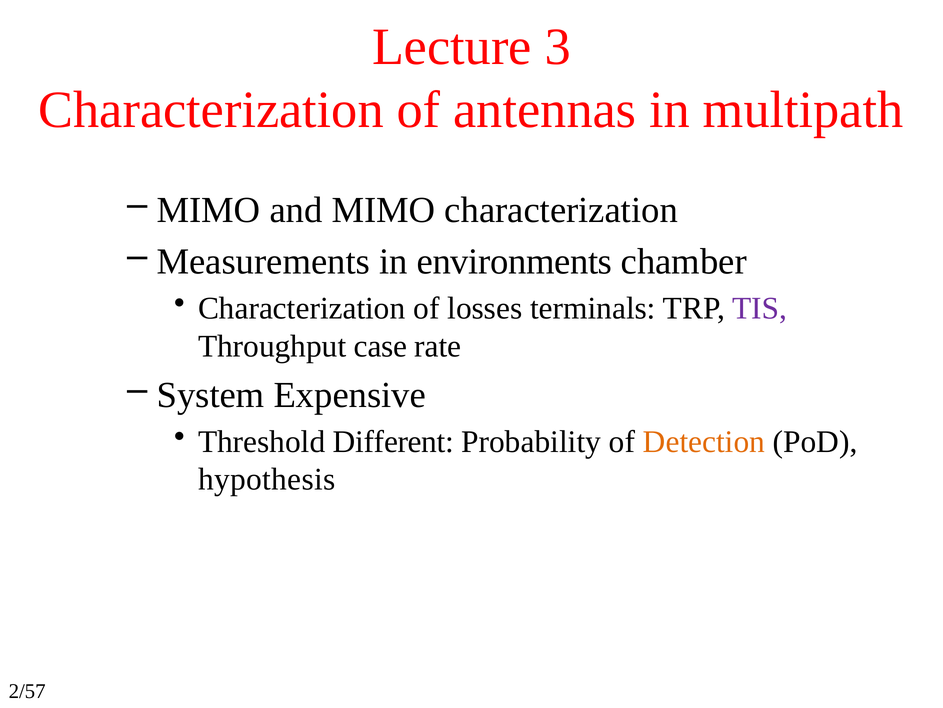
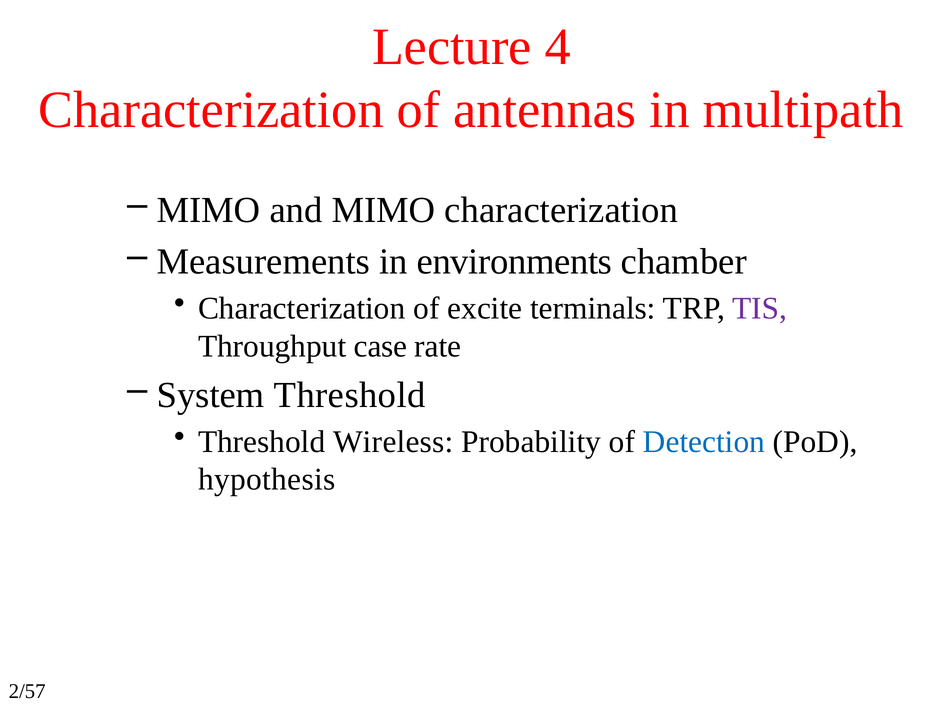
3: 3 -> 4
losses: losses -> excite
System Expensive: Expensive -> Threshold
Different: Different -> Wireless
Detection colour: orange -> blue
